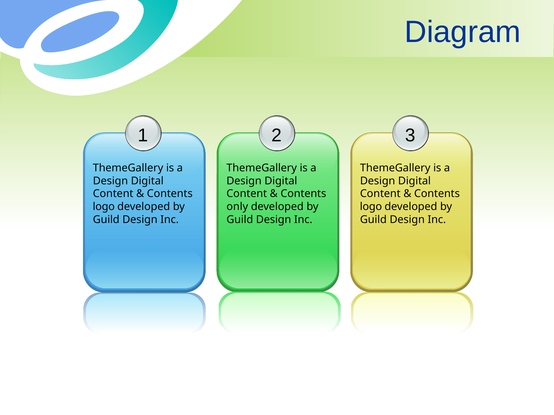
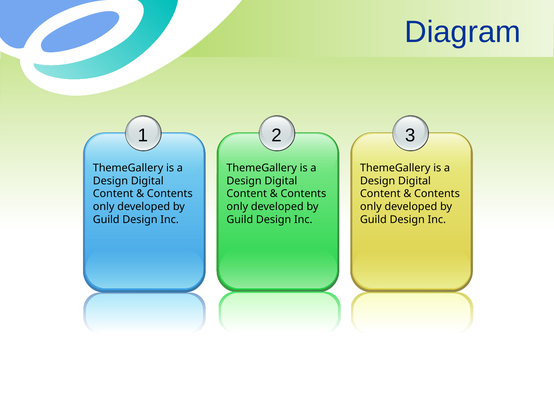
logo at (104, 207): logo -> only
logo at (371, 207): logo -> only
